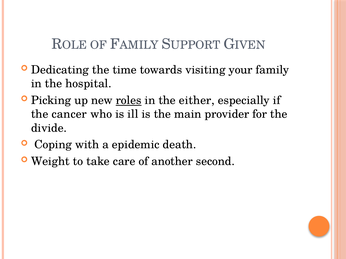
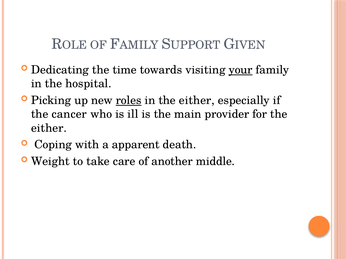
your underline: none -> present
divide at (49, 128): divide -> either
epidemic: epidemic -> apparent
second: second -> middle
